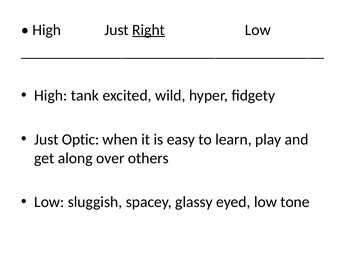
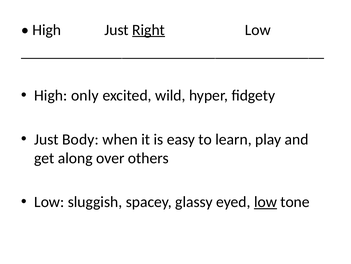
tank: tank -> only
Optic: Optic -> Body
low at (265, 201) underline: none -> present
